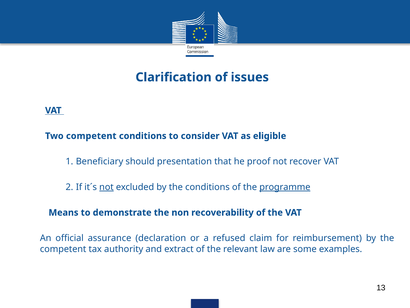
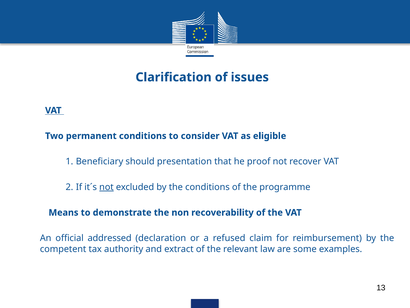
Two competent: competent -> permanent
programme underline: present -> none
assurance: assurance -> addressed
